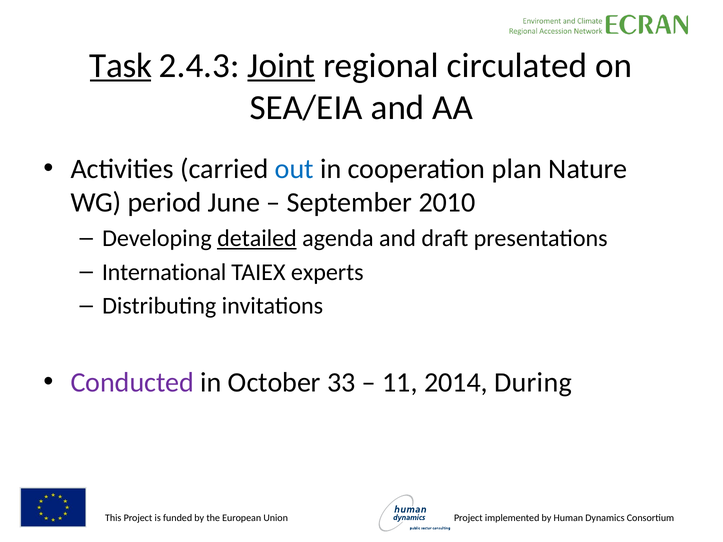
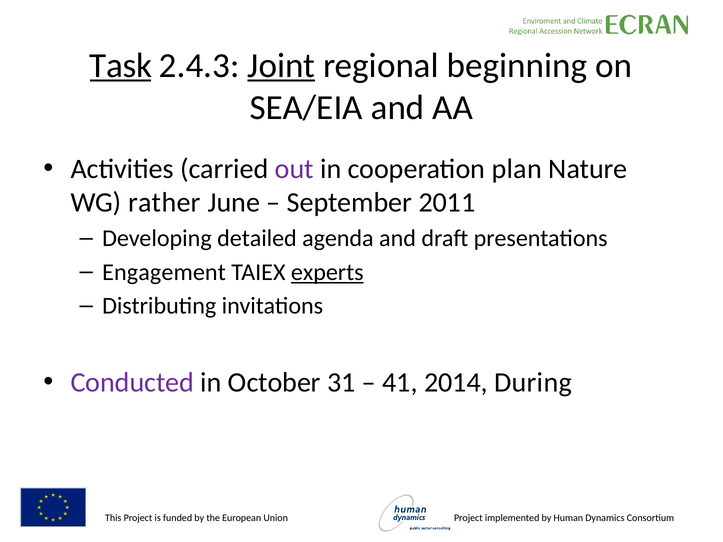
circulated: circulated -> beginning
out colour: blue -> purple
period: period -> rather
2010: 2010 -> 2011
detailed underline: present -> none
International: International -> Engagement
experts underline: none -> present
33: 33 -> 31
11: 11 -> 41
